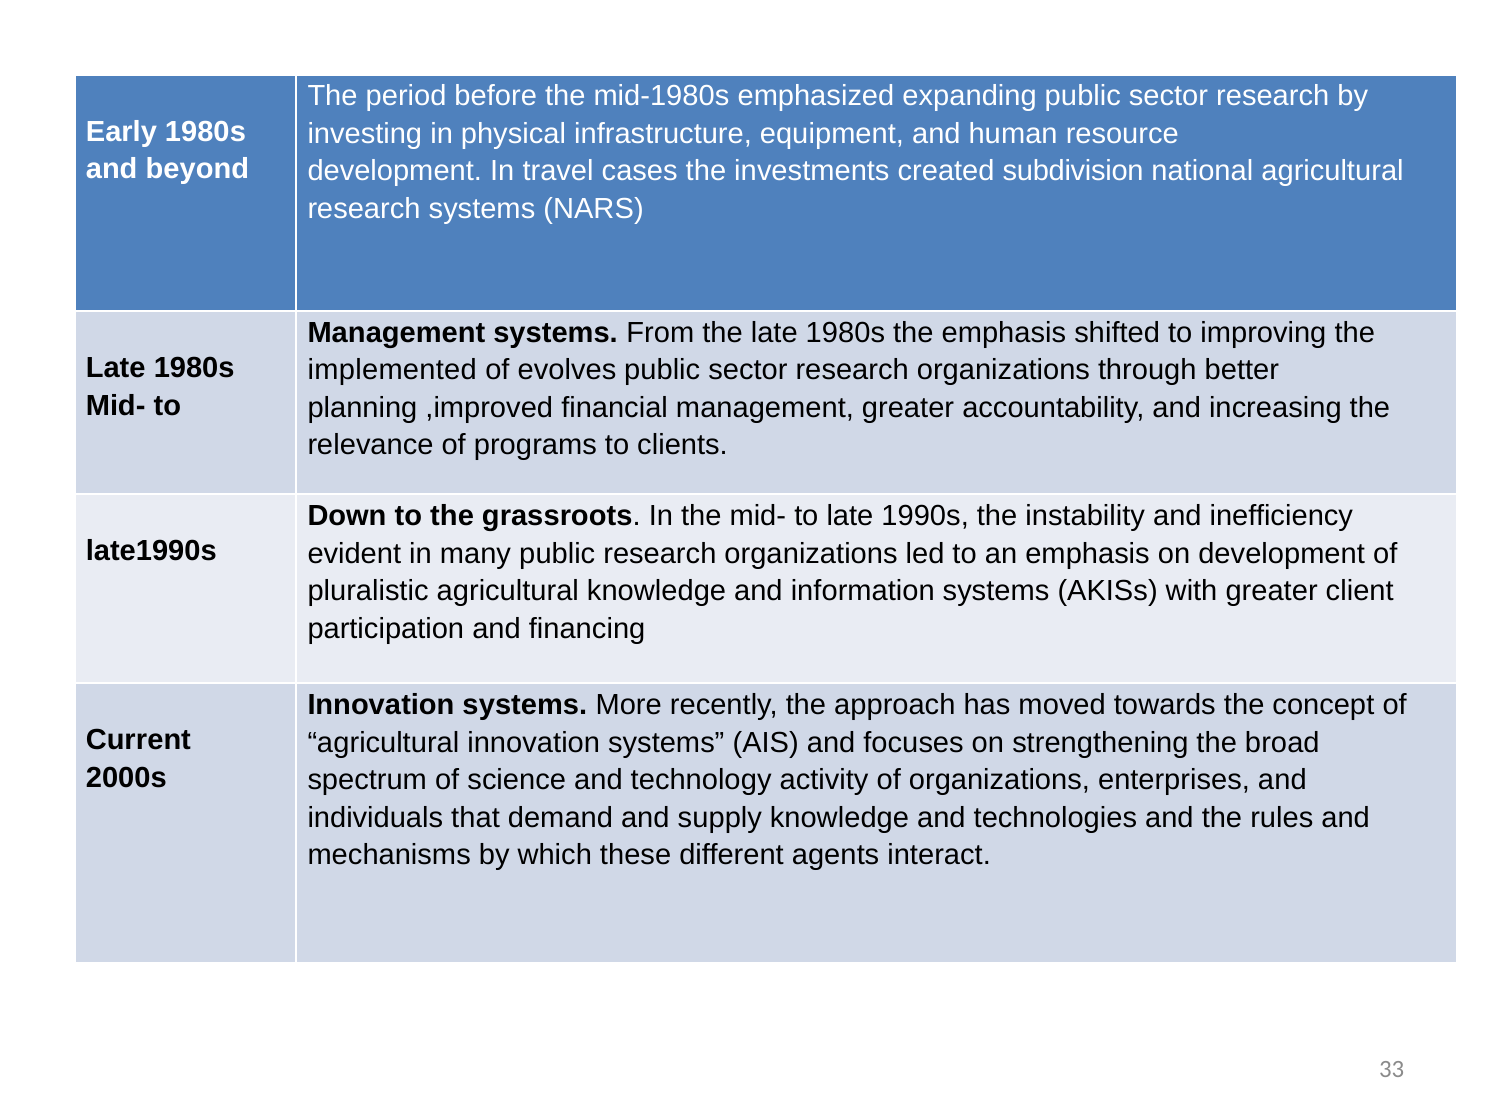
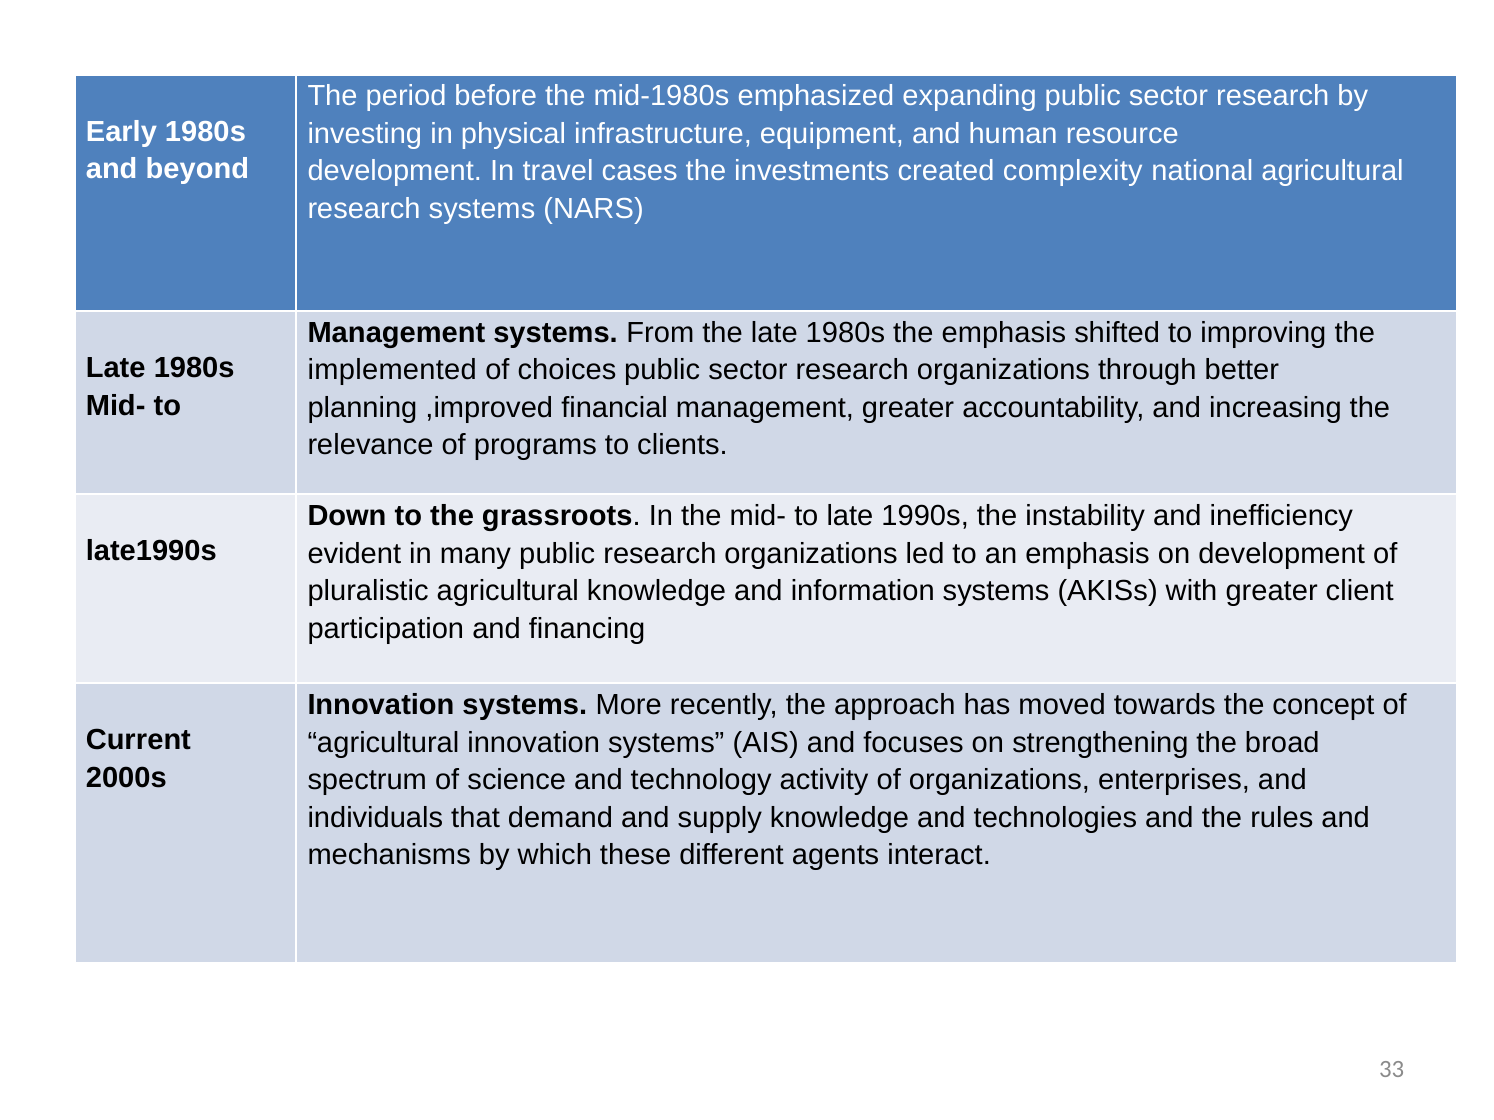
subdivision: subdivision -> complexity
evolves: evolves -> choices
